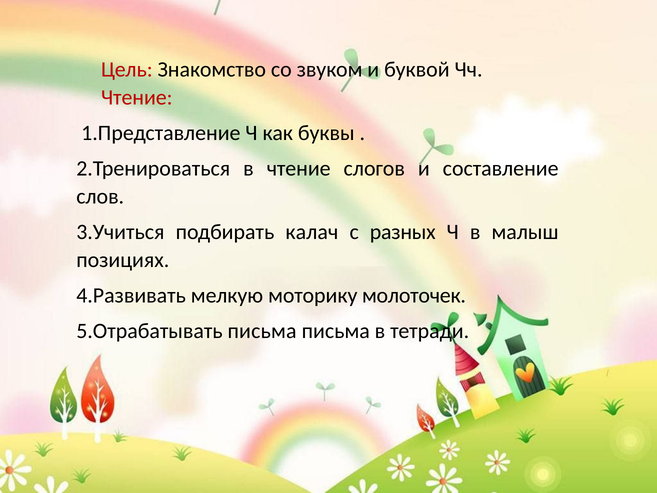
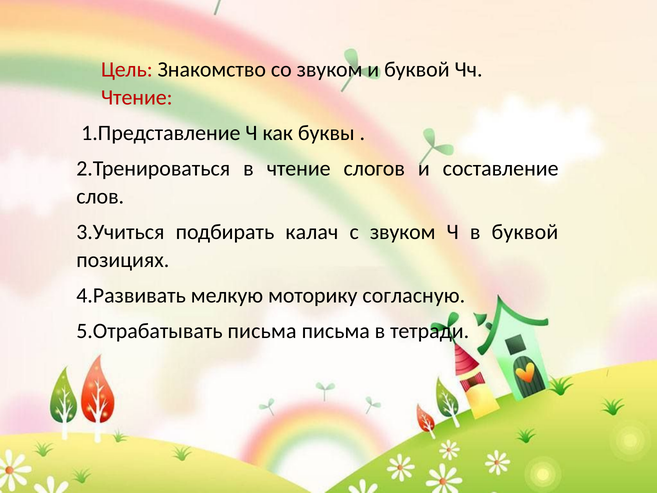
с разных: разных -> звуком
в малыш: малыш -> буквой
молоточек: молоточек -> согласную
